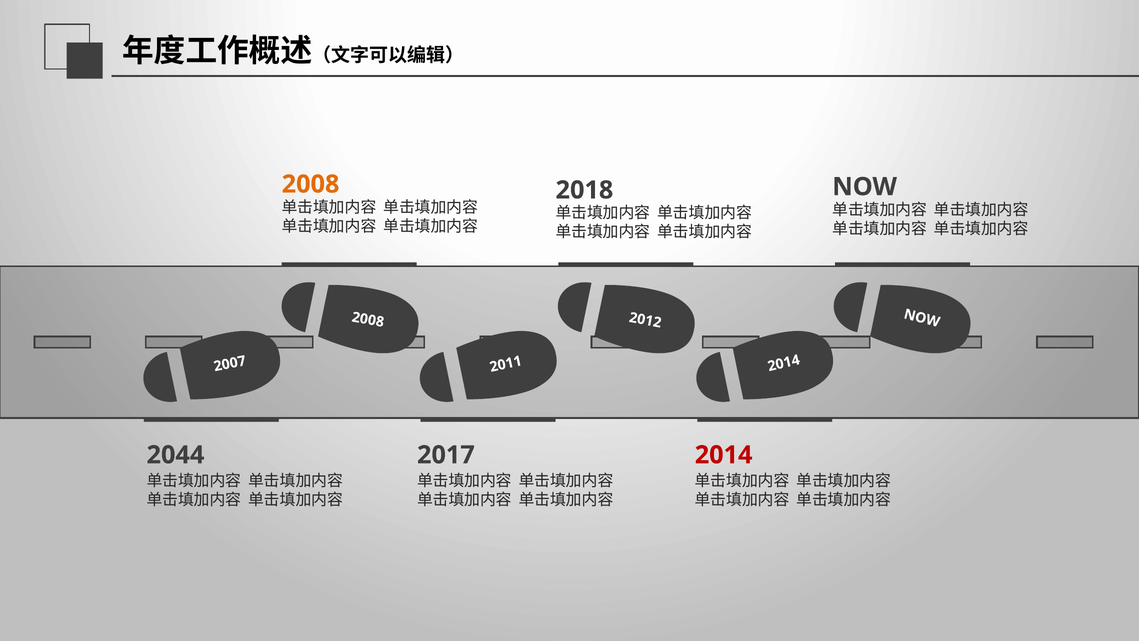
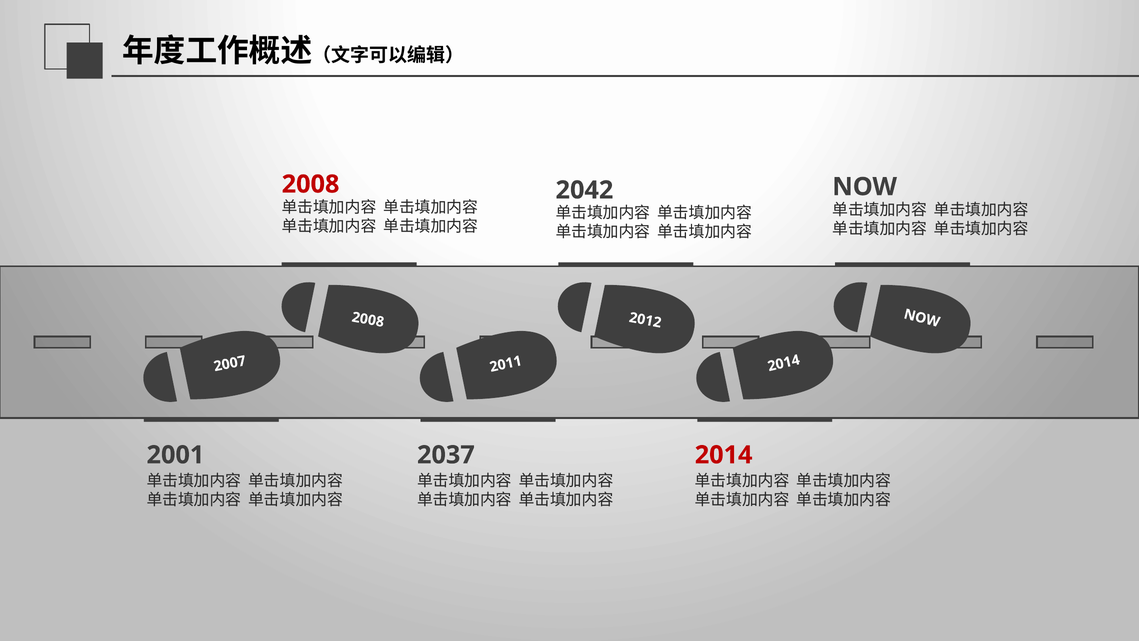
2008 at (311, 184) colour: orange -> red
2018: 2018 -> 2042
2044: 2044 -> 2001
2017: 2017 -> 2037
